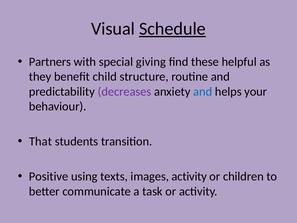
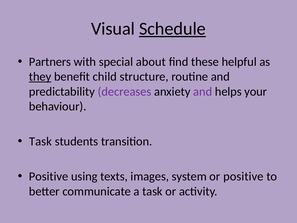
giving: giving -> about
they underline: none -> present
and at (203, 91) colour: blue -> purple
That at (40, 141): That -> Task
images activity: activity -> system
or children: children -> positive
